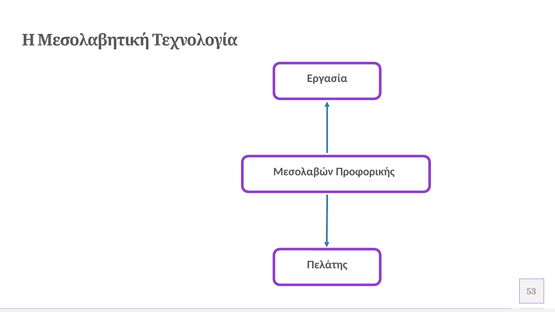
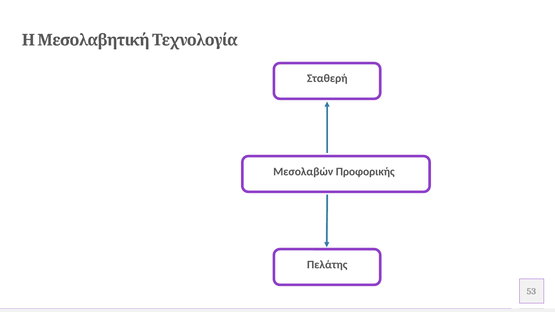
Εργασία: Εργασία -> Σταθερή
